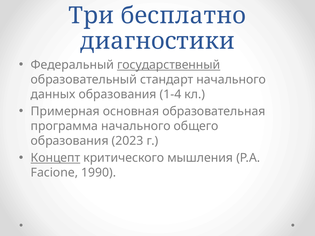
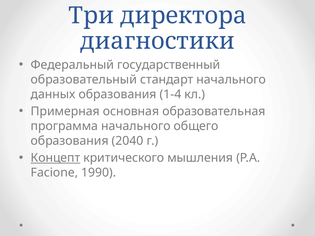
бесплатно: бесплатно -> директора
государственный underline: present -> none
2023: 2023 -> 2040
